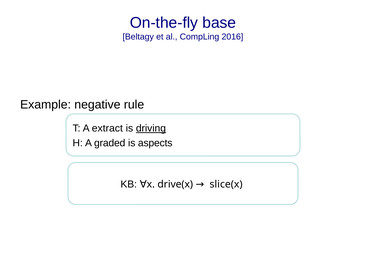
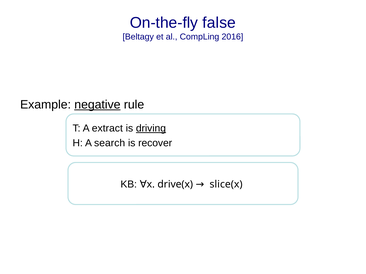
base: base -> false
negative underline: none -> present
graded: graded -> search
aspects: aspects -> recover
